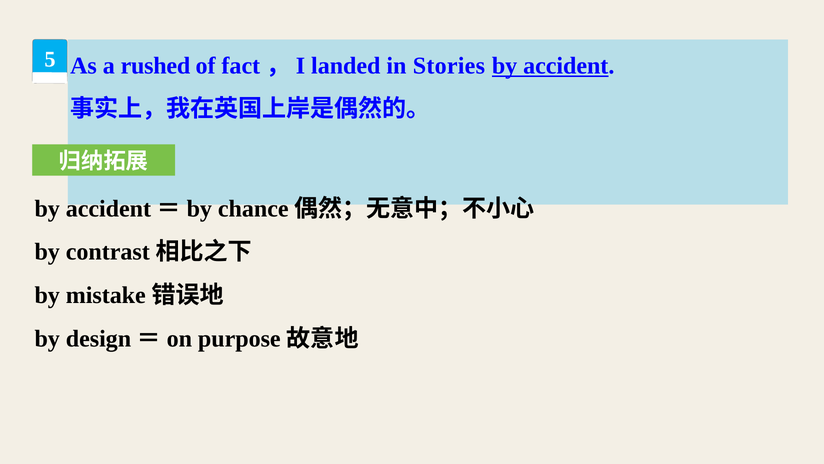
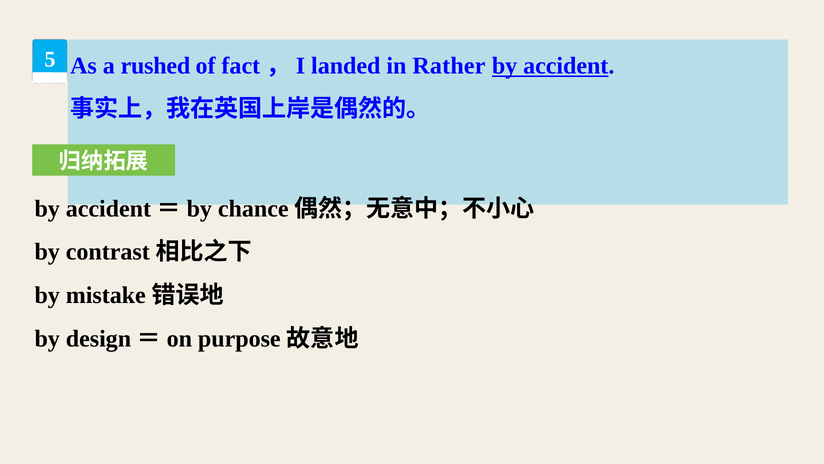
Stories: Stories -> Rather
